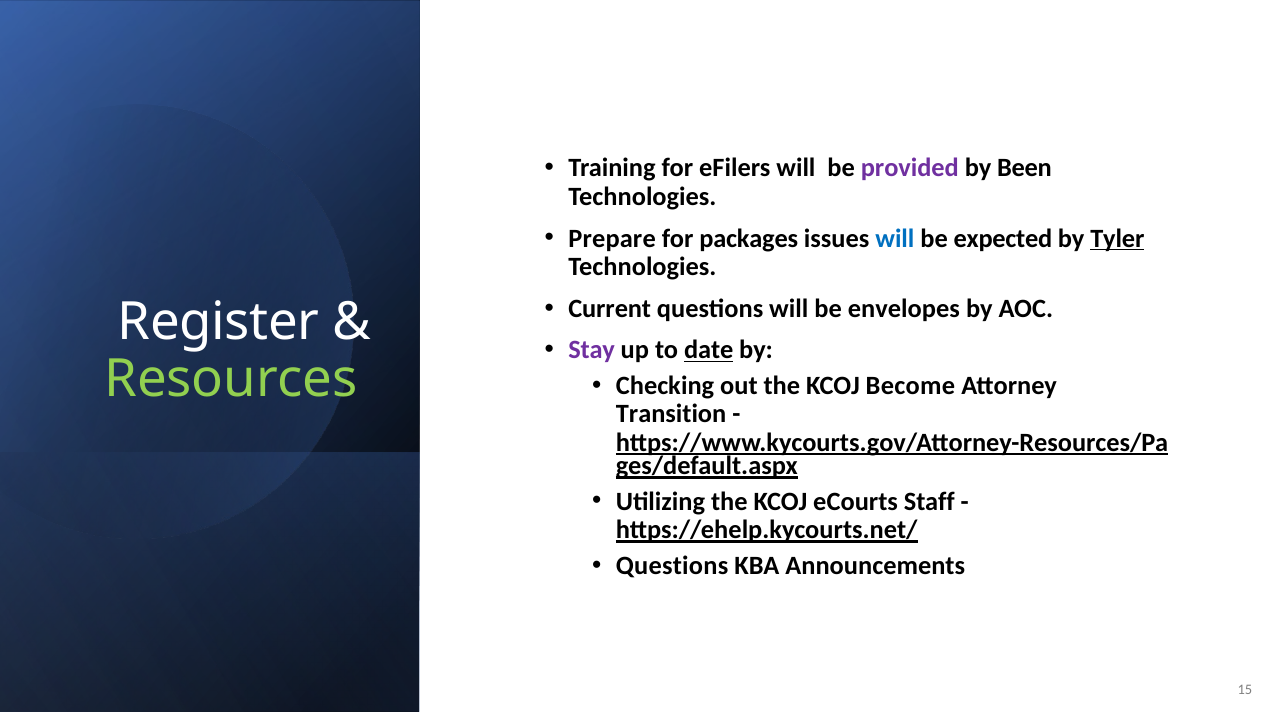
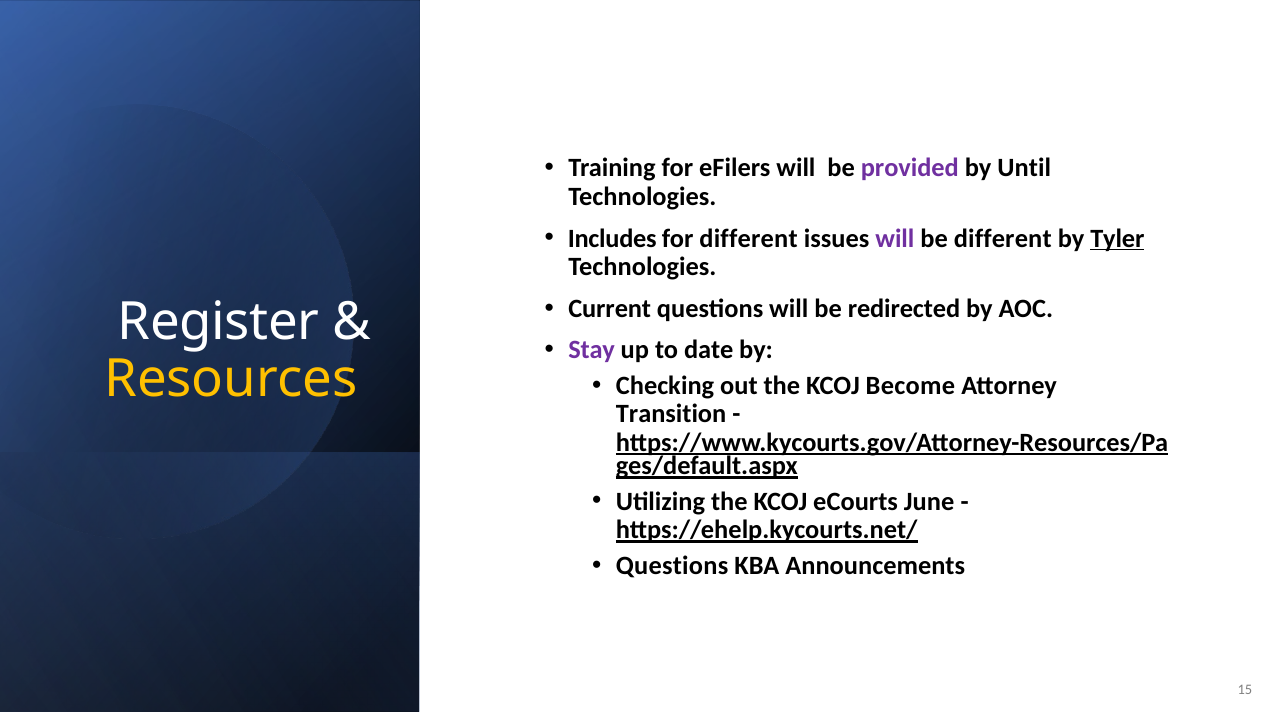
Been: Been -> Until
Prepare: Prepare -> Includes
for packages: packages -> different
will at (895, 238) colour: blue -> purple
be expected: expected -> different
envelopes: envelopes -> redirected
date underline: present -> none
Resources colour: light green -> yellow
Staff: Staff -> June
